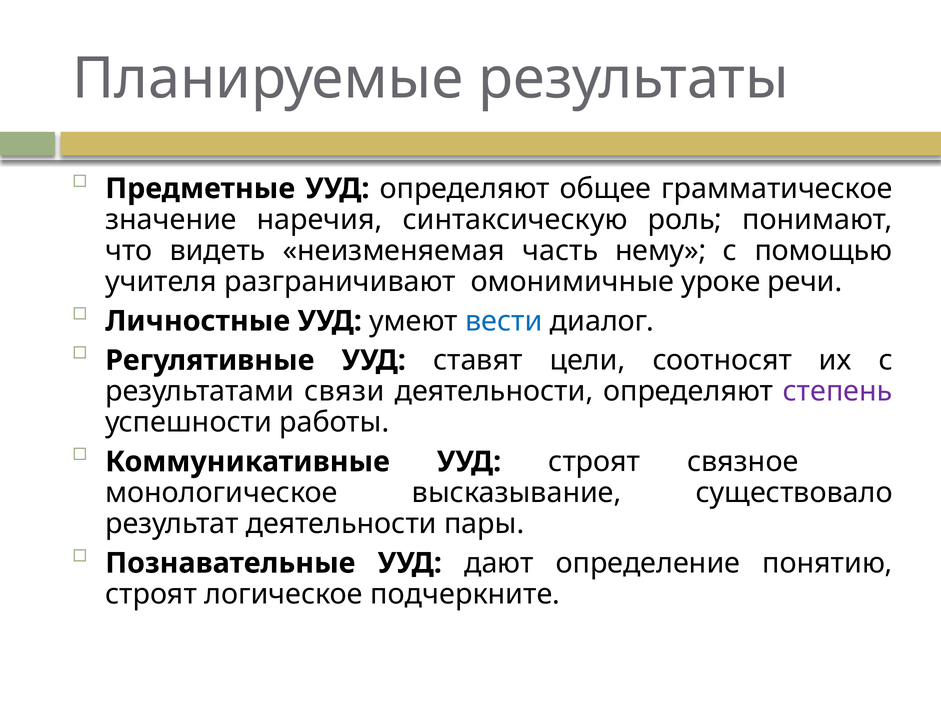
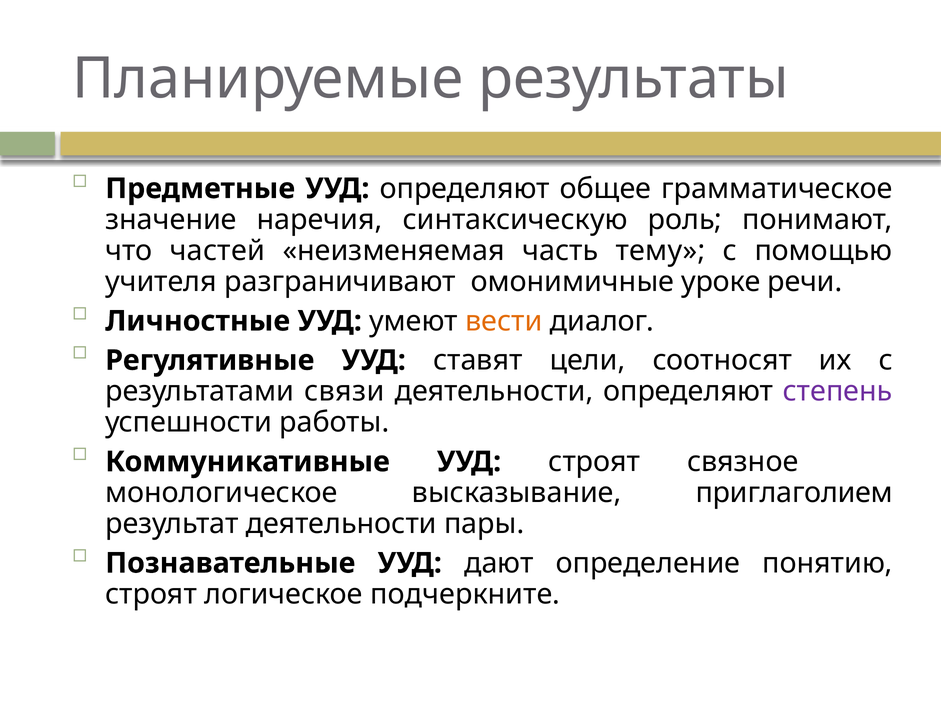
видеть: видеть -> частей
нему: нему -> тему
вести colour: blue -> orange
существовало: существовало -> приглаголием
